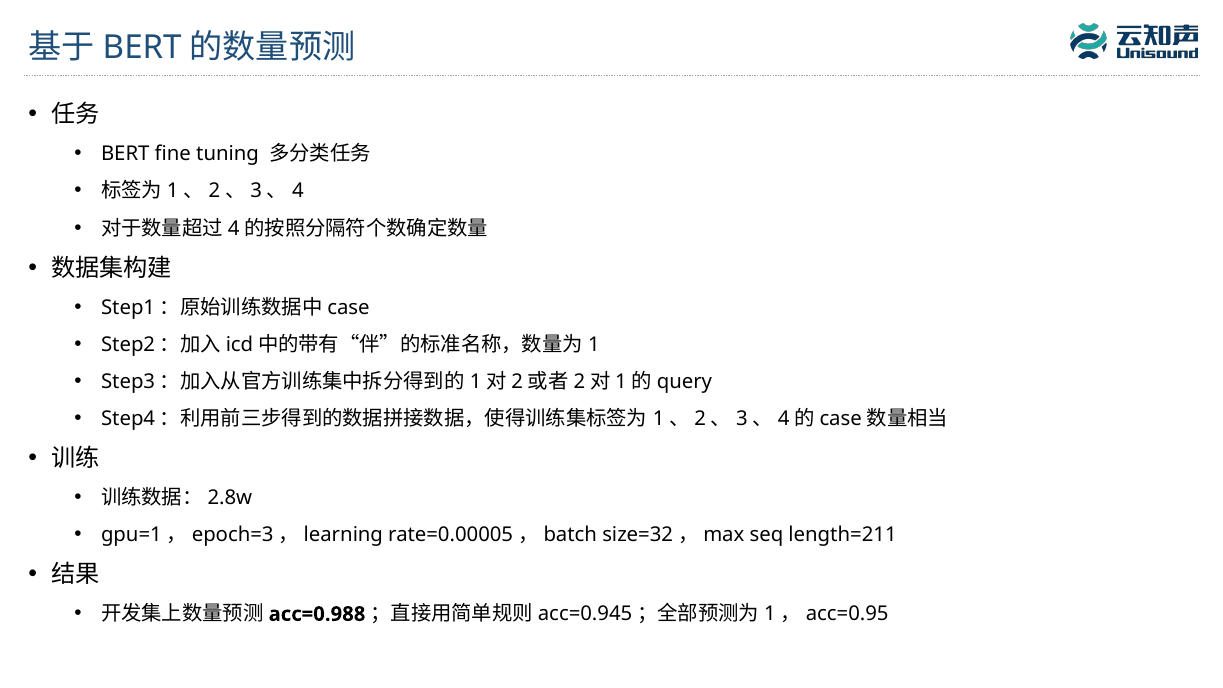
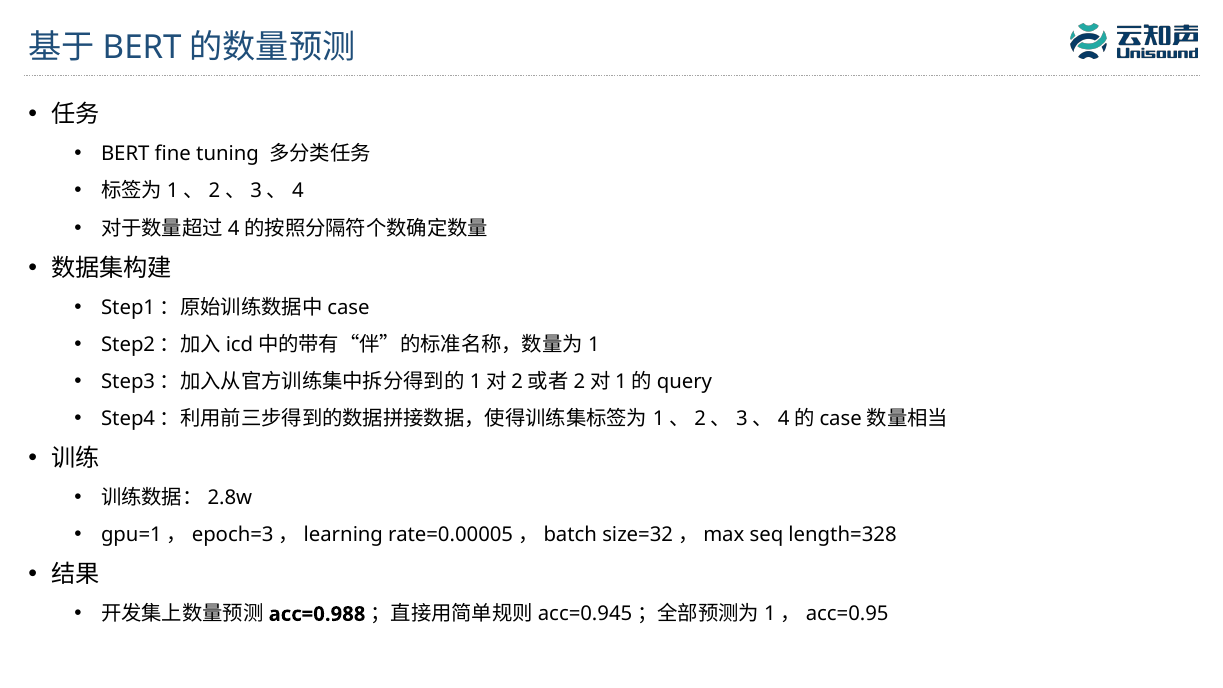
length=211: length=211 -> length=328
